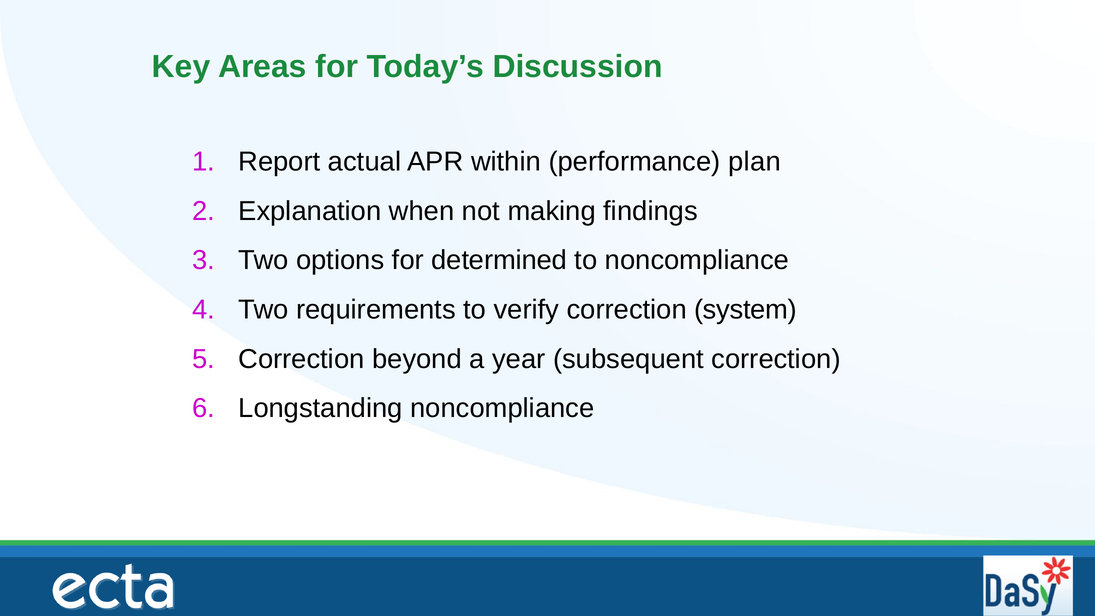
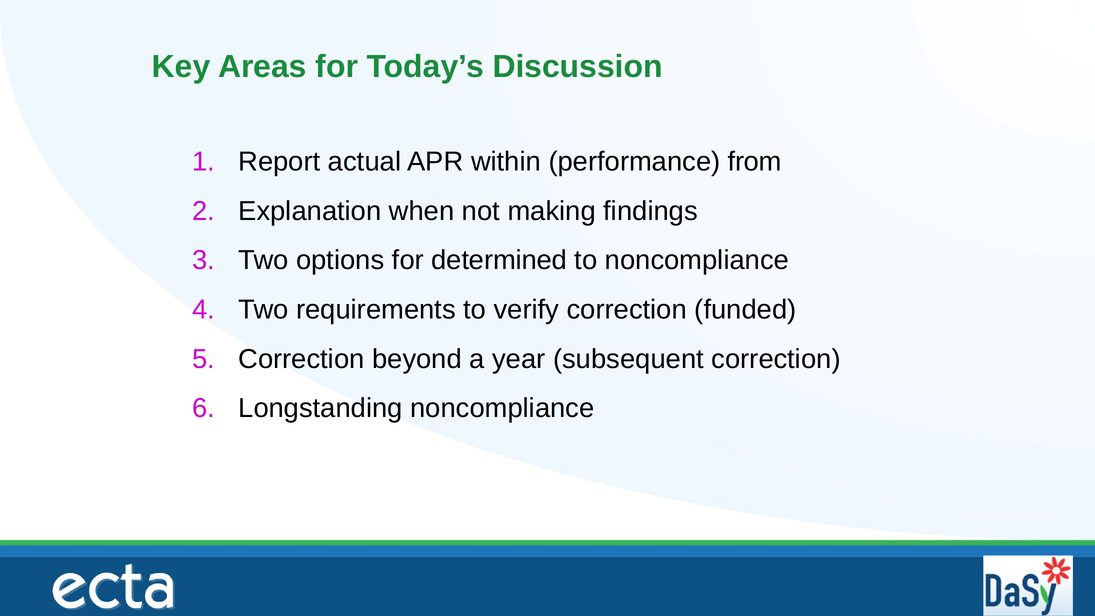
plan: plan -> from
system: system -> funded
